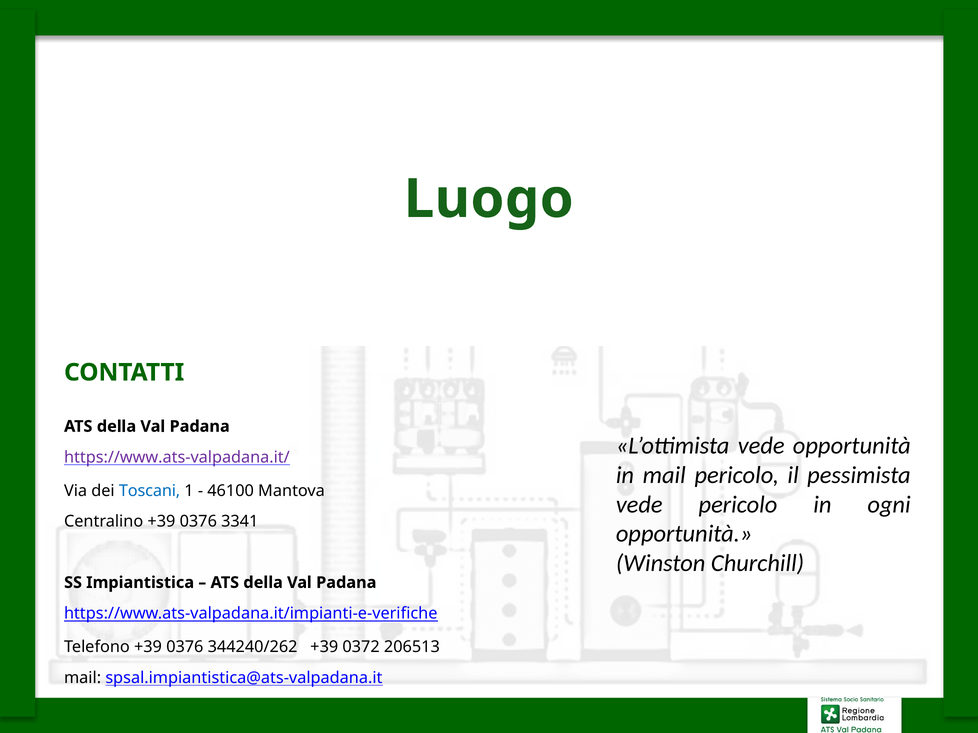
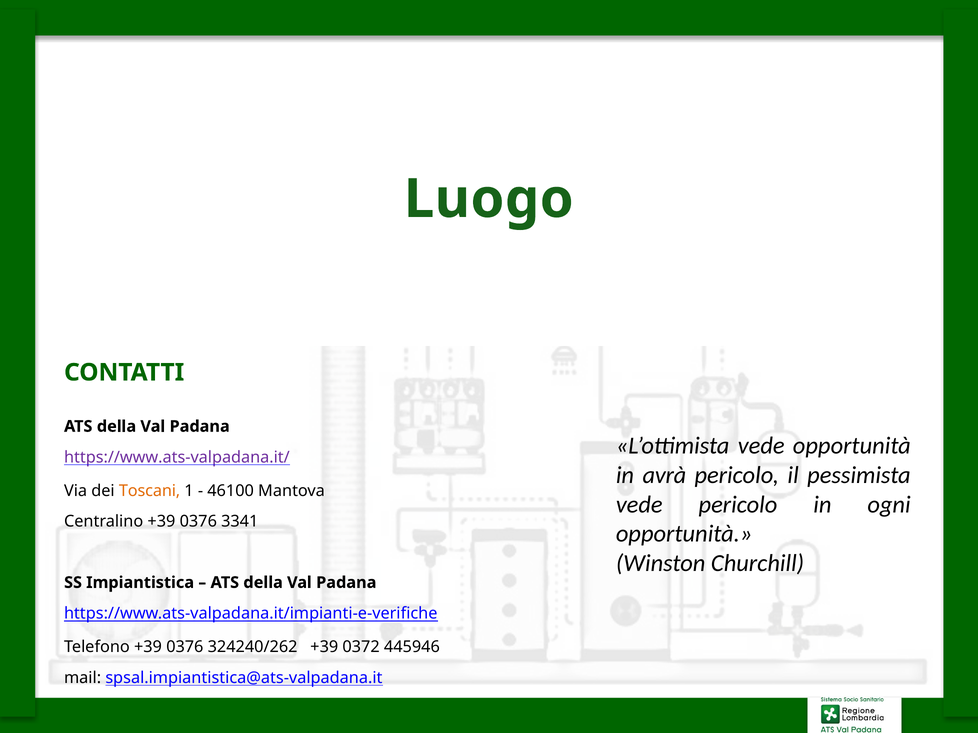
in mail: mail -> avrà
Toscani colour: blue -> orange
344240/262: 344240/262 -> 324240/262
206513: 206513 -> 445946
